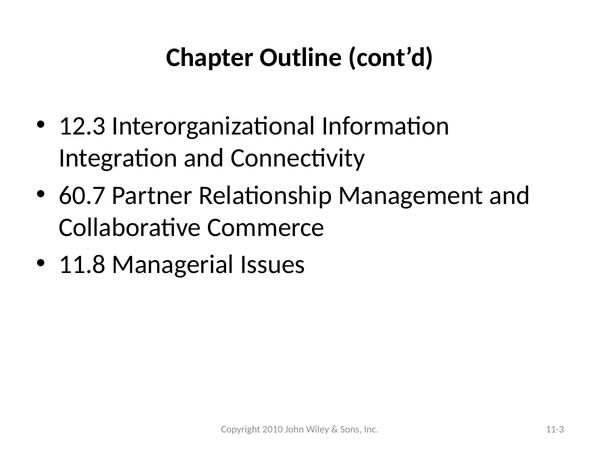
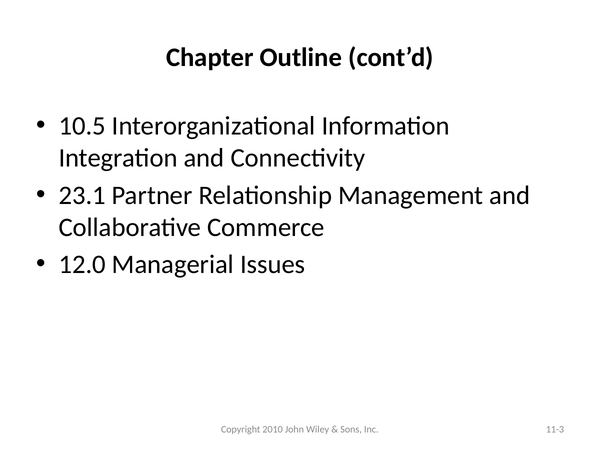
12.3: 12.3 -> 10.5
60.7: 60.7 -> 23.1
11.8: 11.8 -> 12.0
